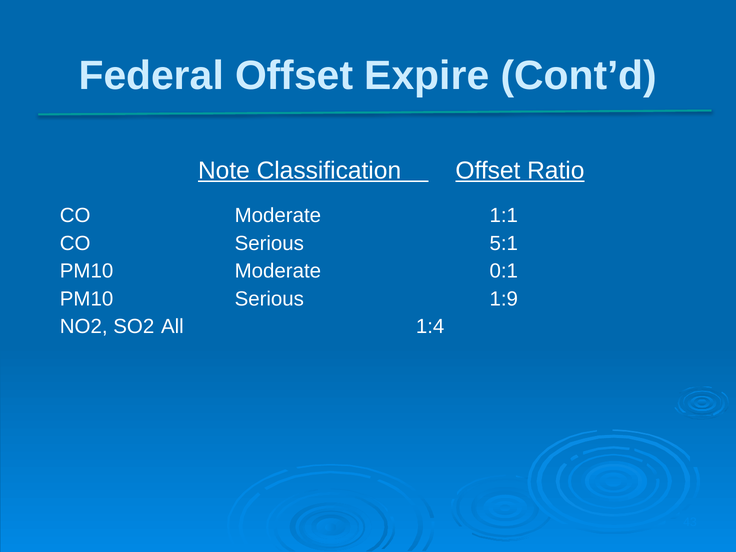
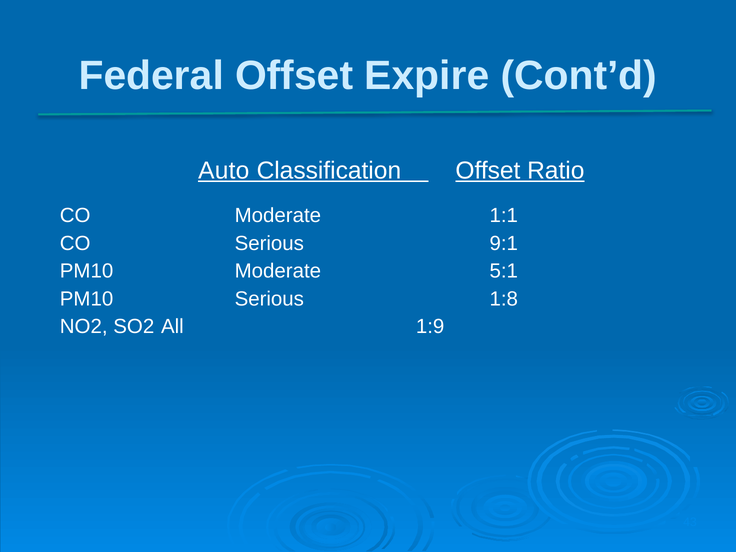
Note: Note -> Auto
5:1: 5:1 -> 9:1
0:1: 0:1 -> 5:1
1:9: 1:9 -> 1:8
1:4: 1:4 -> 1:9
